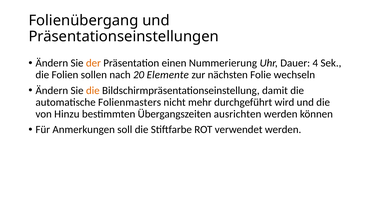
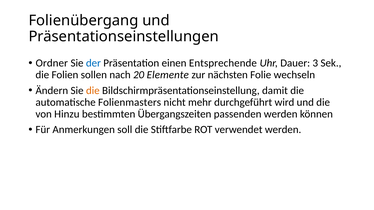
Ändern at (52, 63): Ändern -> Ordner
der colour: orange -> blue
Nummerierung: Nummerierung -> Entsprechende
4: 4 -> 3
ausrichten: ausrichten -> passenden
